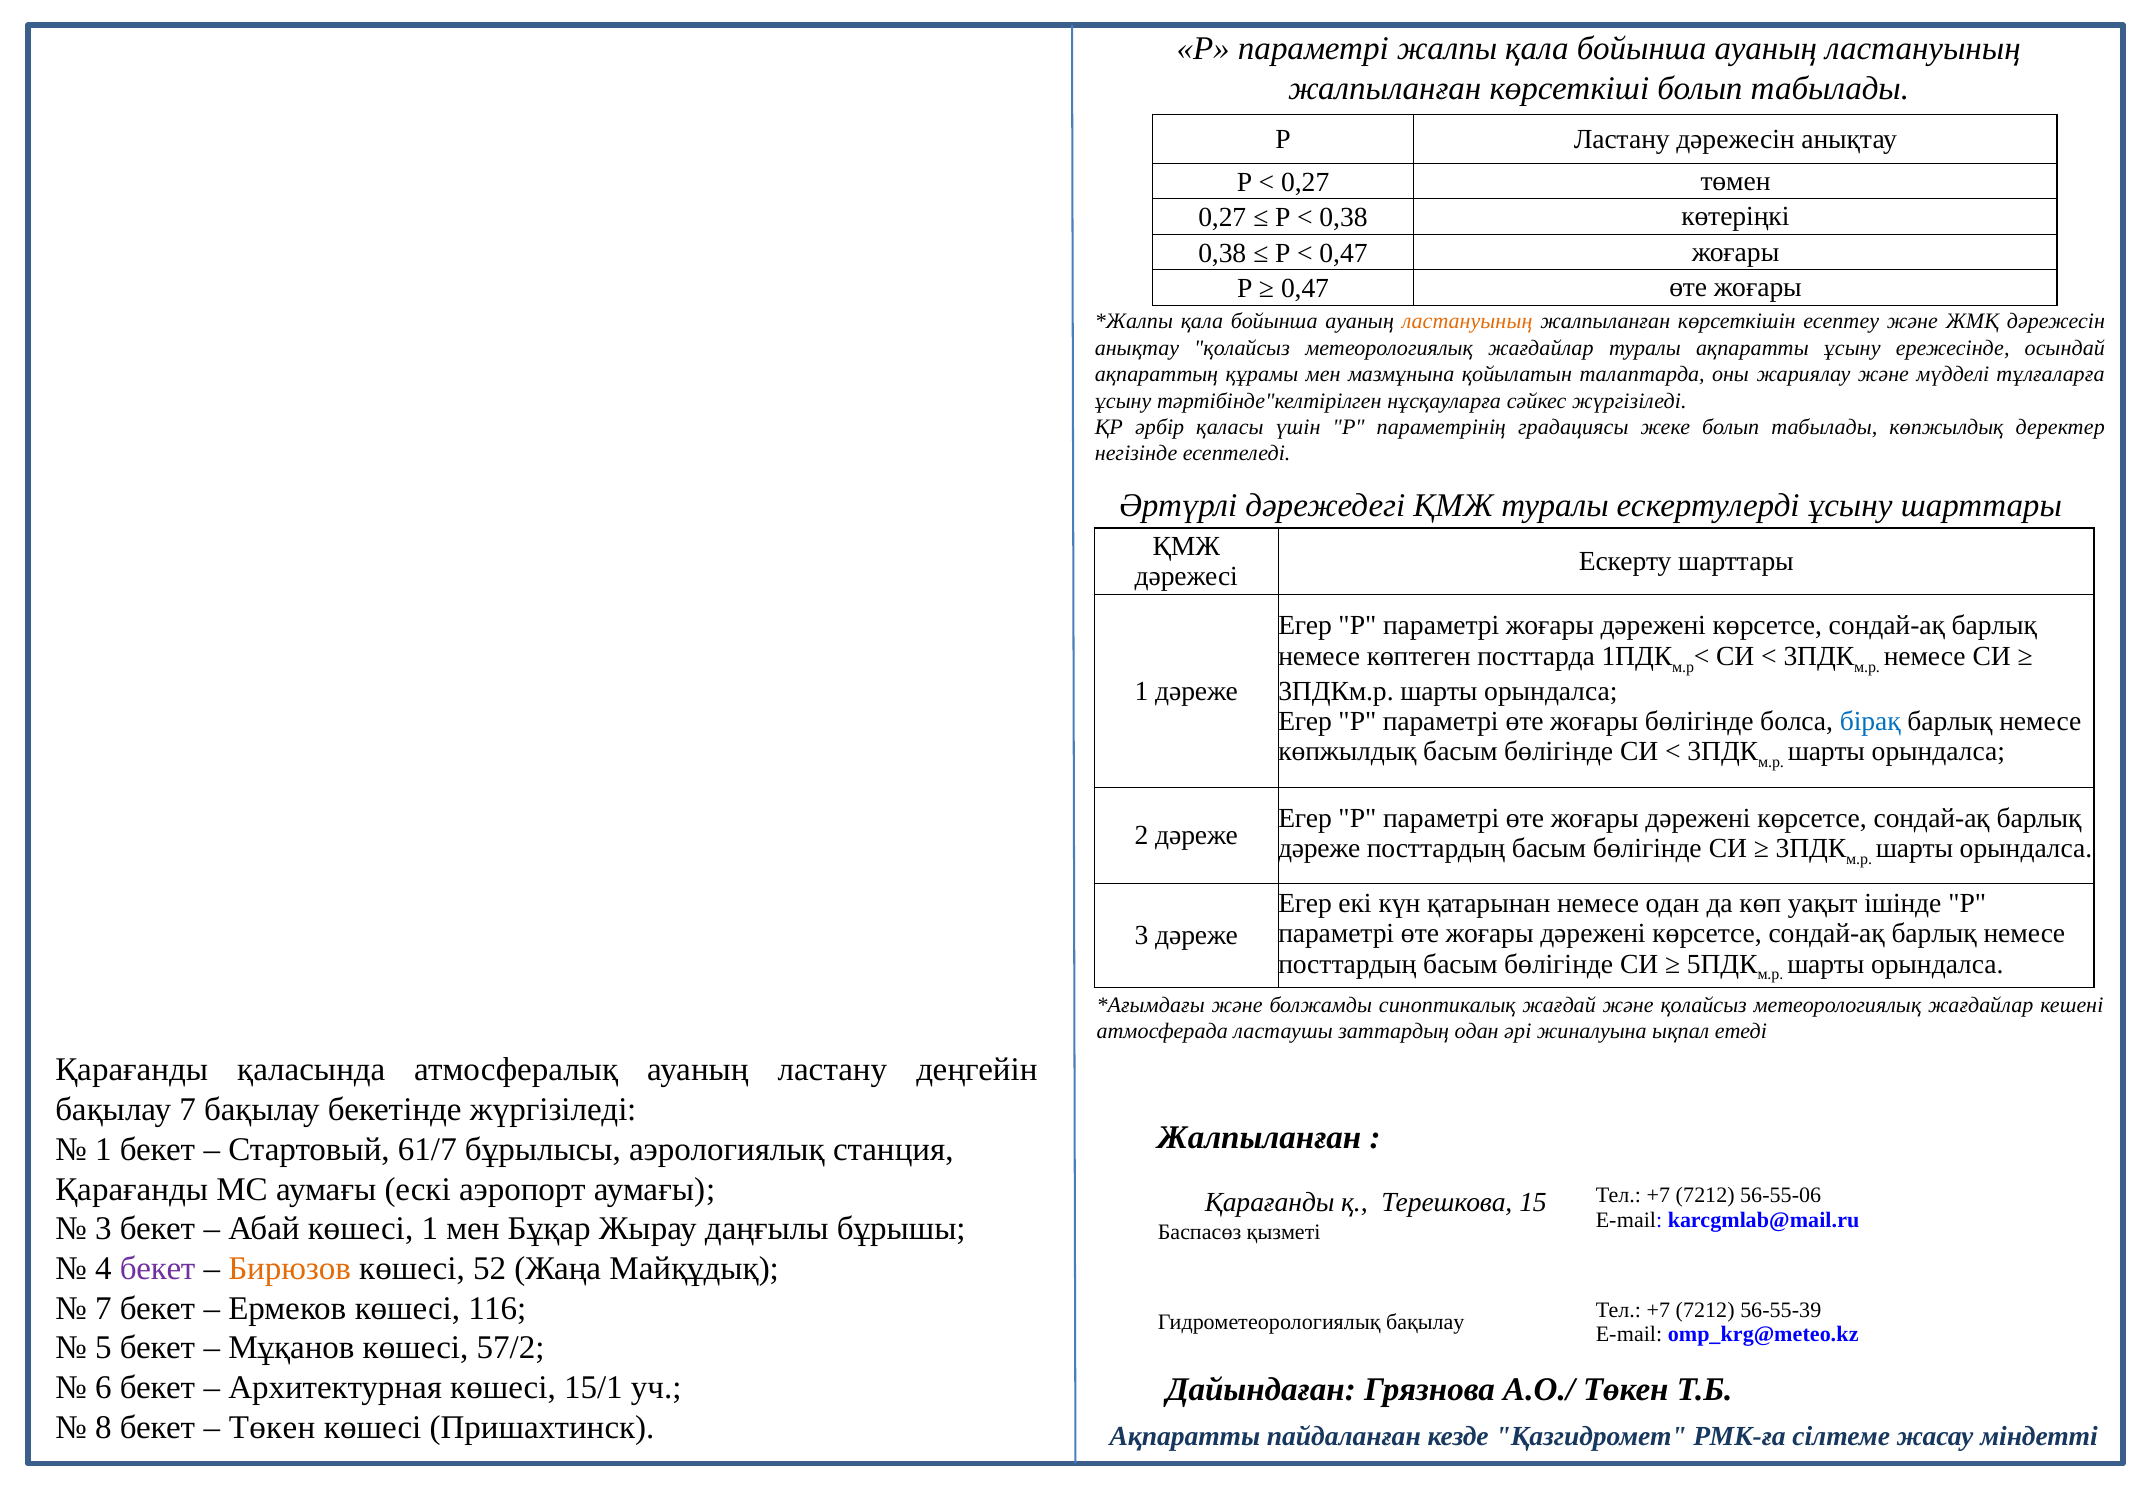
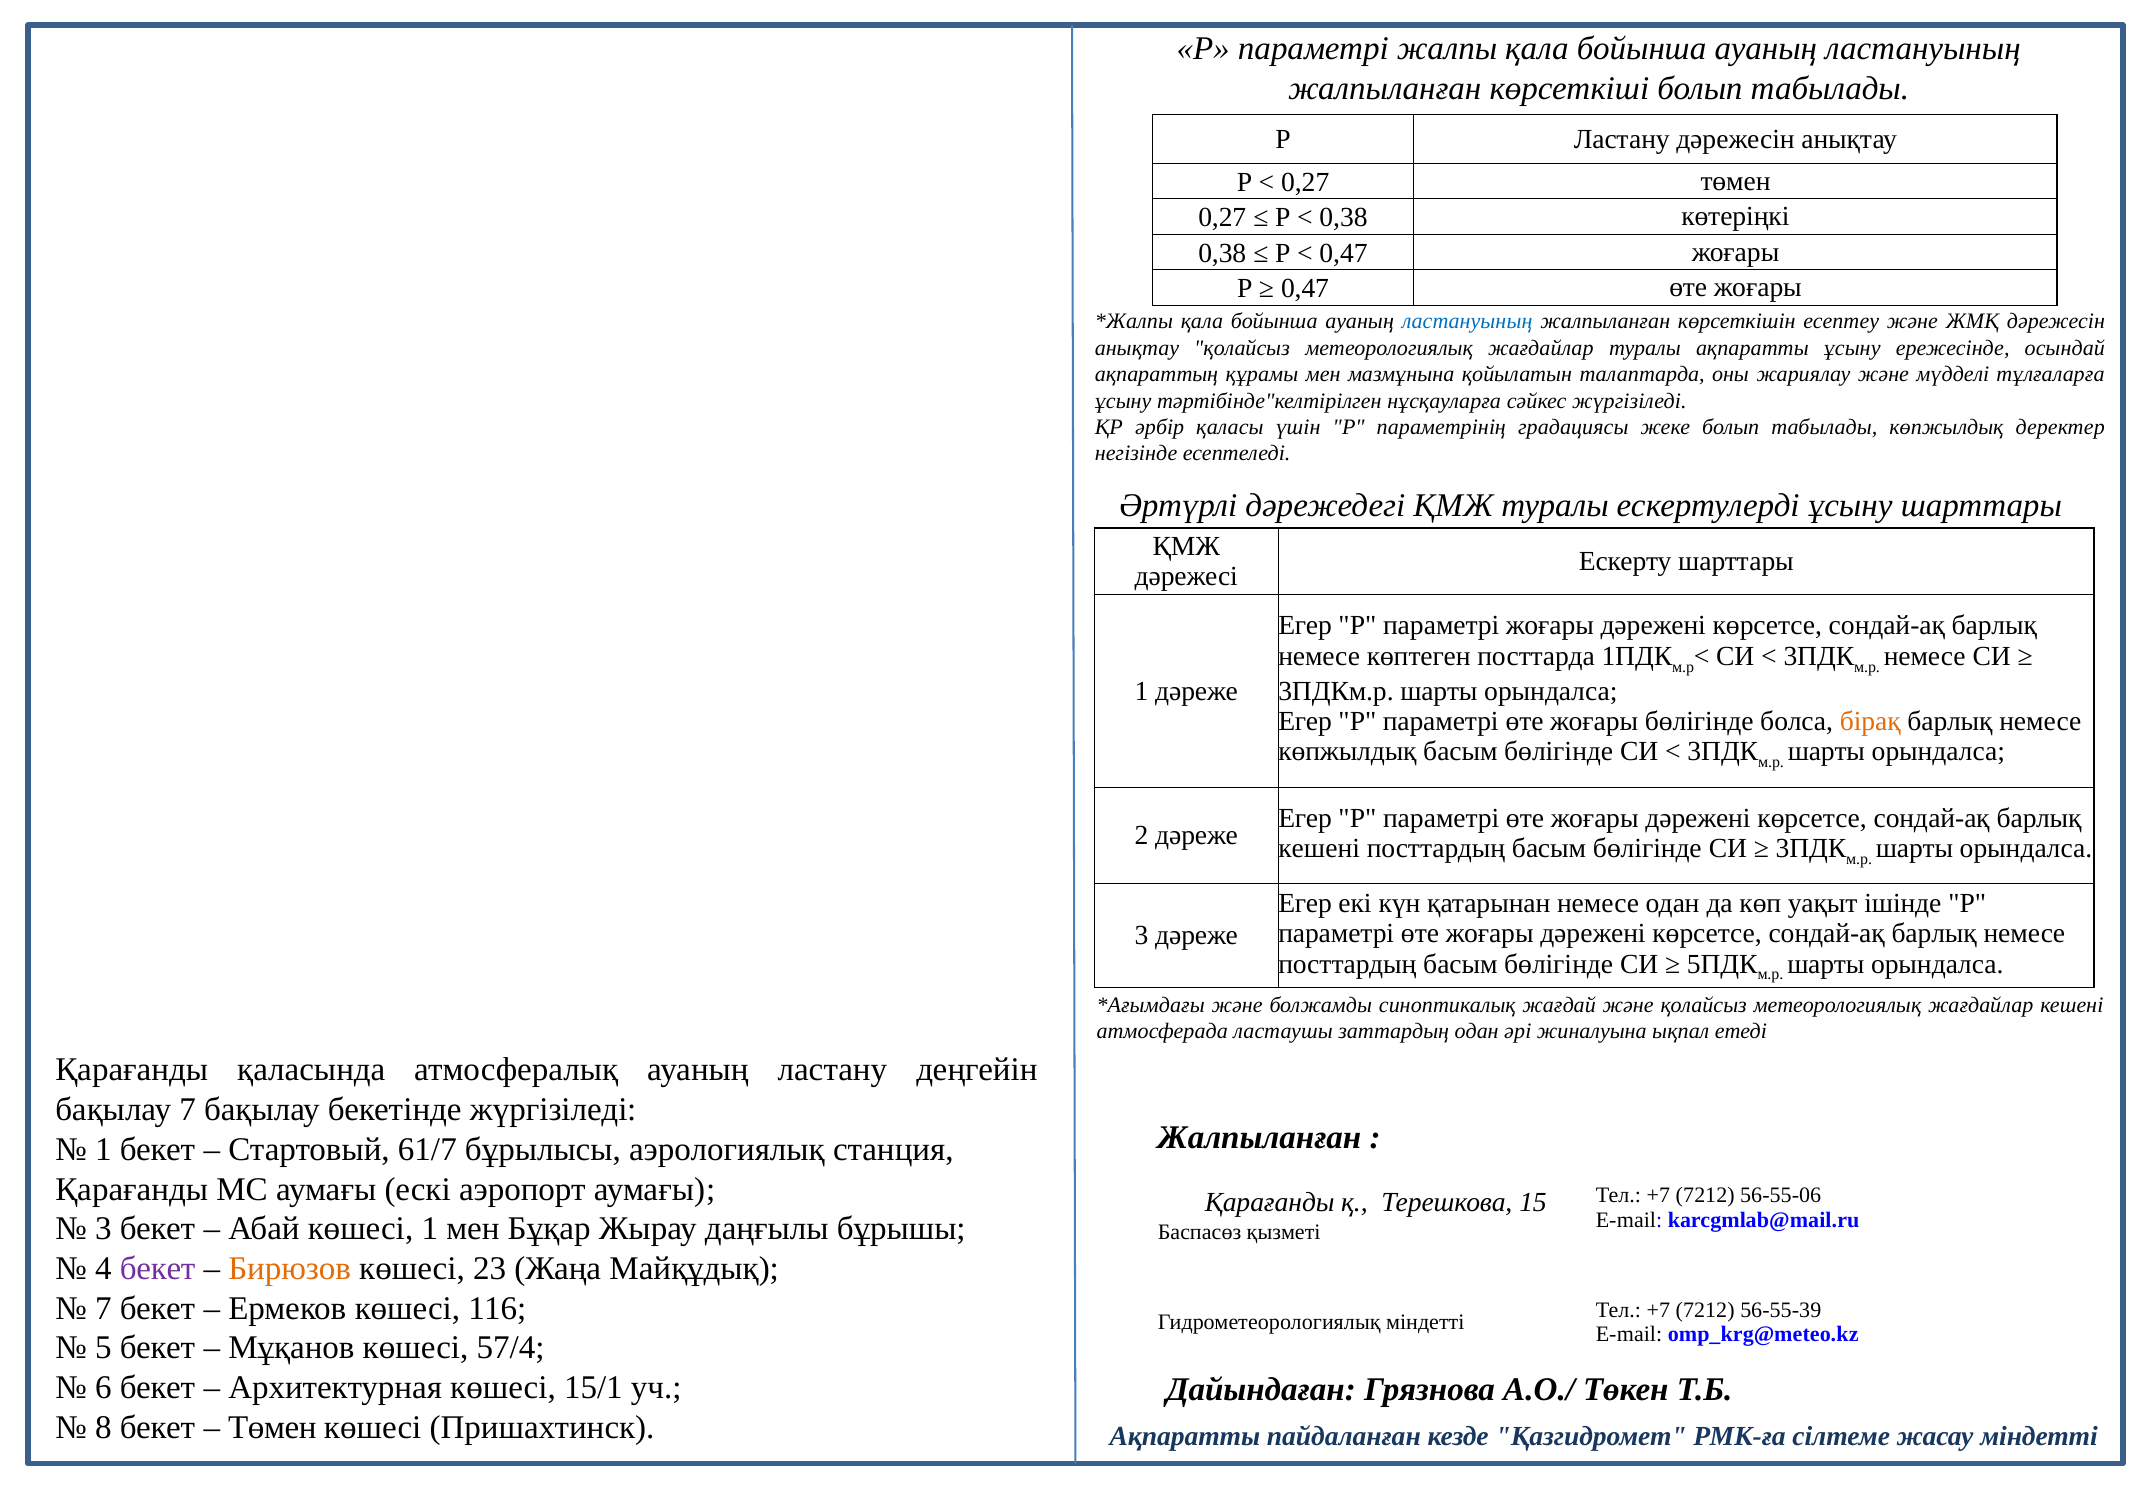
ластануының at (1467, 322) colour: orange -> blue
бірақ colour: blue -> orange
дәреже at (1319, 849): дәреже -> кешені
52: 52 -> 23
Гидрометеорологиялық бақылау: бақылау -> міндетті
57/2: 57/2 -> 57/4
Төкен at (272, 1427): Төкен -> Төмен
